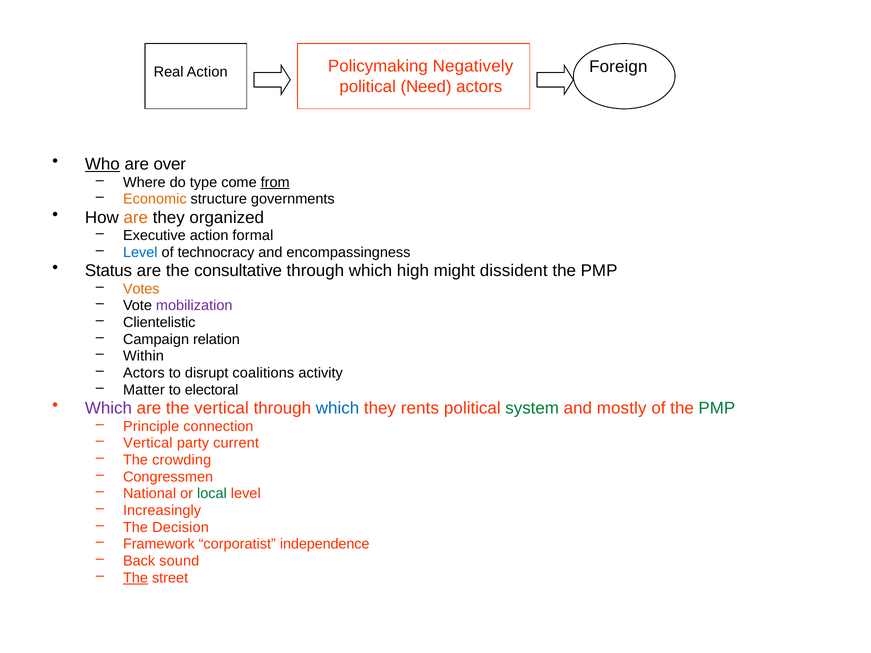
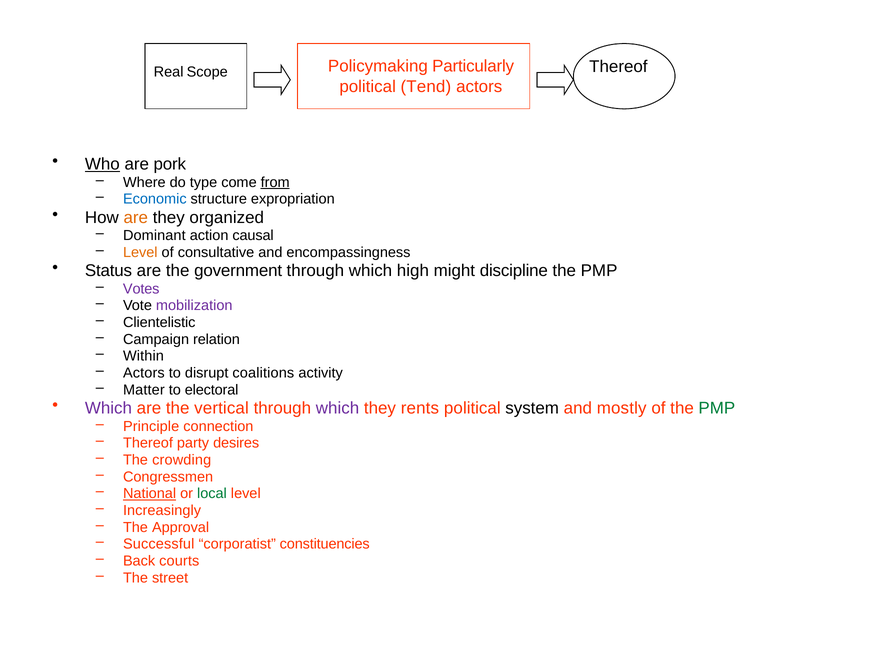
Foreign at (618, 66): Foreign -> Thereof
Real Action: Action -> Scope
Negatively: Negatively -> Particularly
Need: Need -> Tend
over: over -> pork
Economic colour: orange -> blue
governments: governments -> expropriation
Executive: Executive -> Dominant
formal: formal -> causal
Level at (140, 252) colour: blue -> orange
technocracy: technocracy -> consultative
consultative: consultative -> government
dissident: dissident -> discipline
Votes colour: orange -> purple
which at (338, 408) colour: blue -> purple
system colour: green -> black
Vertical at (148, 443): Vertical -> Thereof
current: current -> desires
National underline: none -> present
Decision: Decision -> Approval
Framework: Framework -> Successful
independence: independence -> constituencies
sound: sound -> courts
The at (135, 578) underline: present -> none
